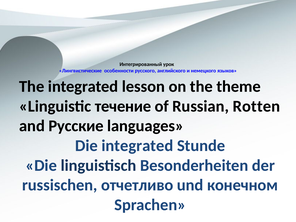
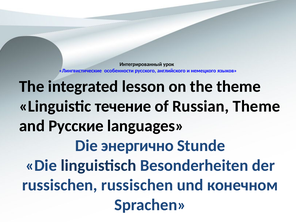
Russian Rotten: Rotten -> Theme
Die integrated: integrated -> энергично
russischen отчетливо: отчетливо -> russischen
